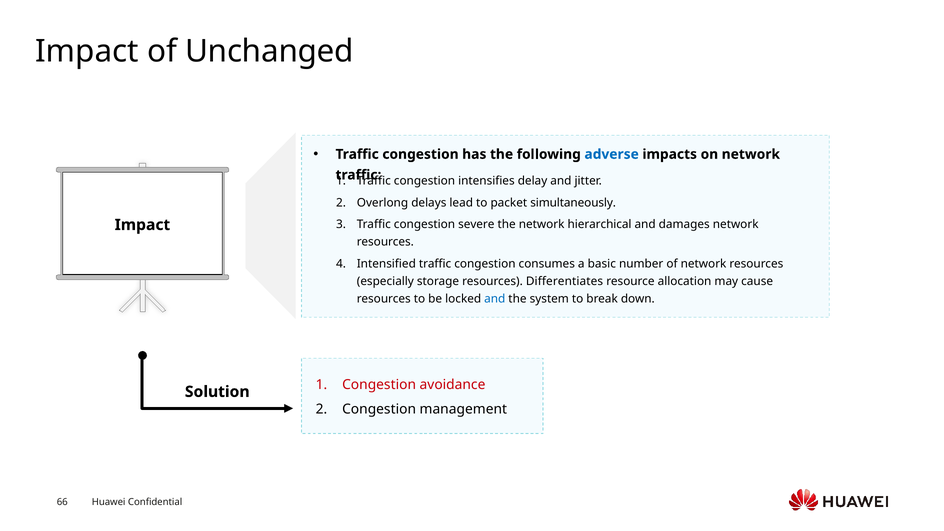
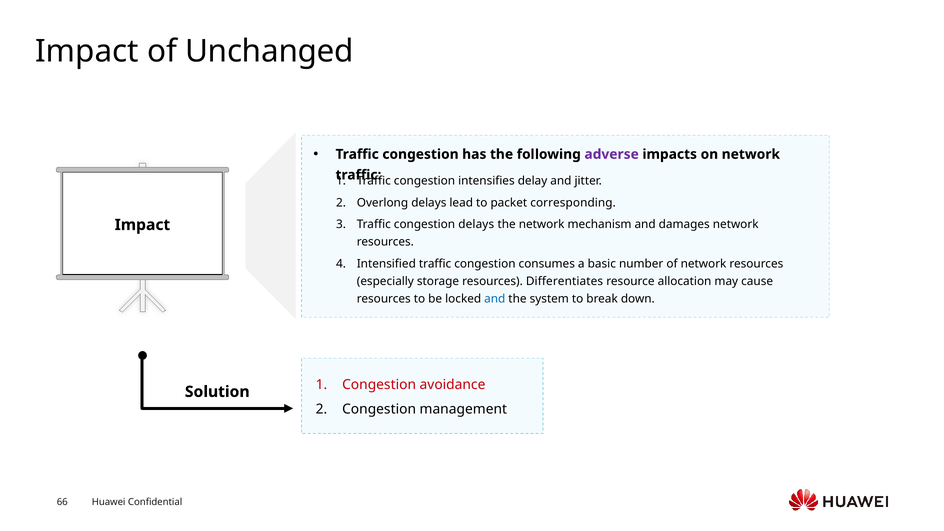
adverse colour: blue -> purple
simultaneously: simultaneously -> corresponding
congestion severe: severe -> delays
hierarchical: hierarchical -> mechanism
